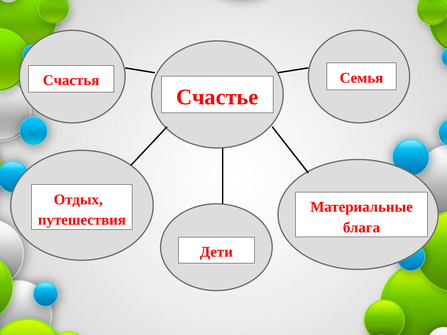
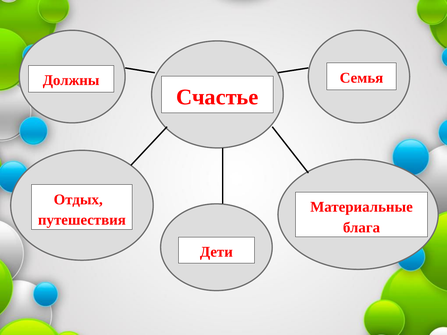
Счастья: Счастья -> Должны
